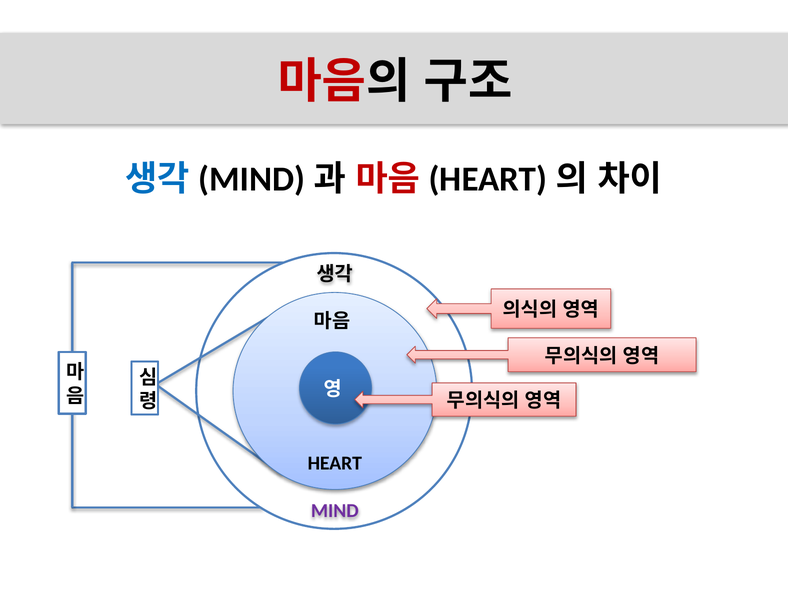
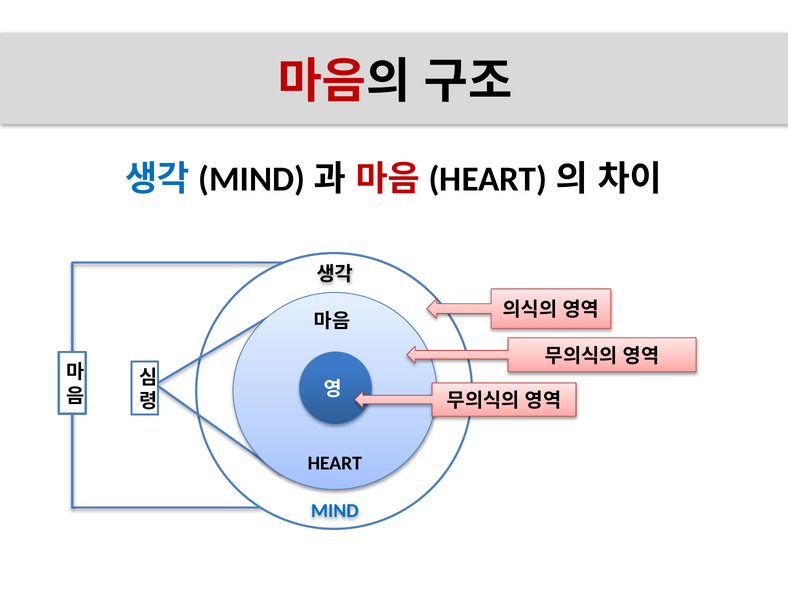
MIND colour: purple -> blue
